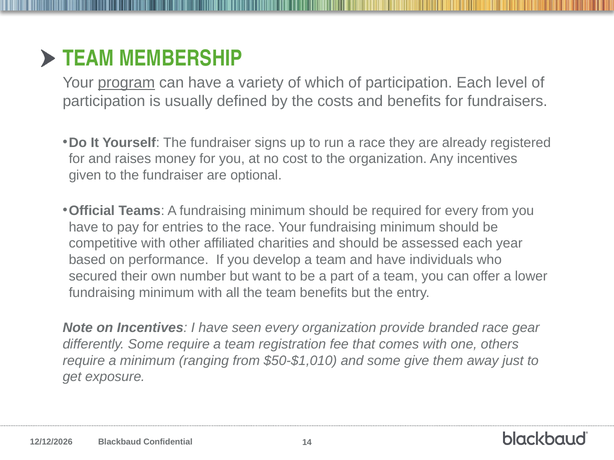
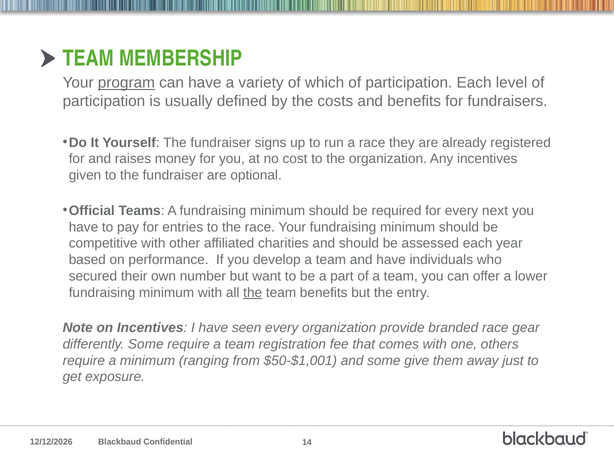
every from: from -> next
the at (253, 293) underline: none -> present
$50-$1,010: $50-$1,010 -> $50-$1,001
